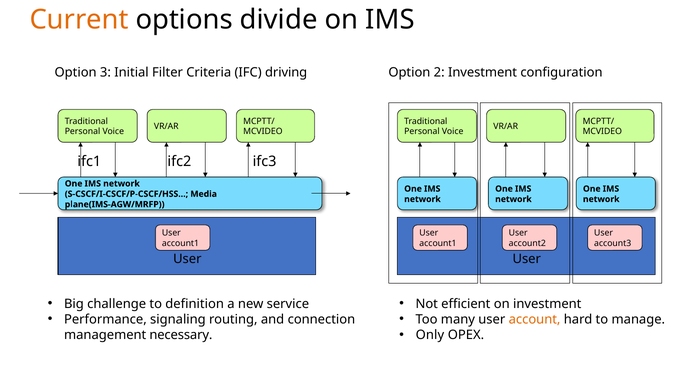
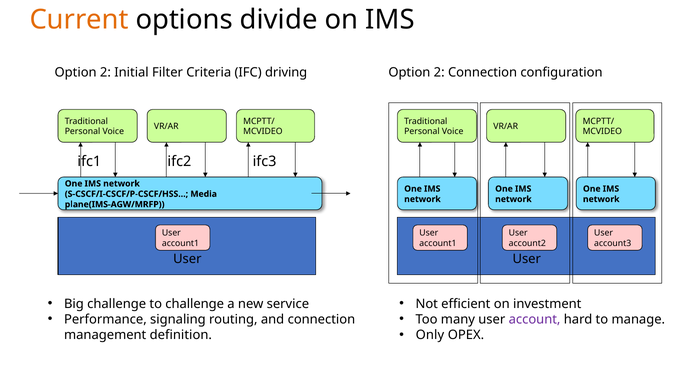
3 at (105, 72): 3 -> 2
2 Investment: Investment -> Connection
to definition: definition -> challenge
account colour: orange -> purple
necessary: necessary -> definition
